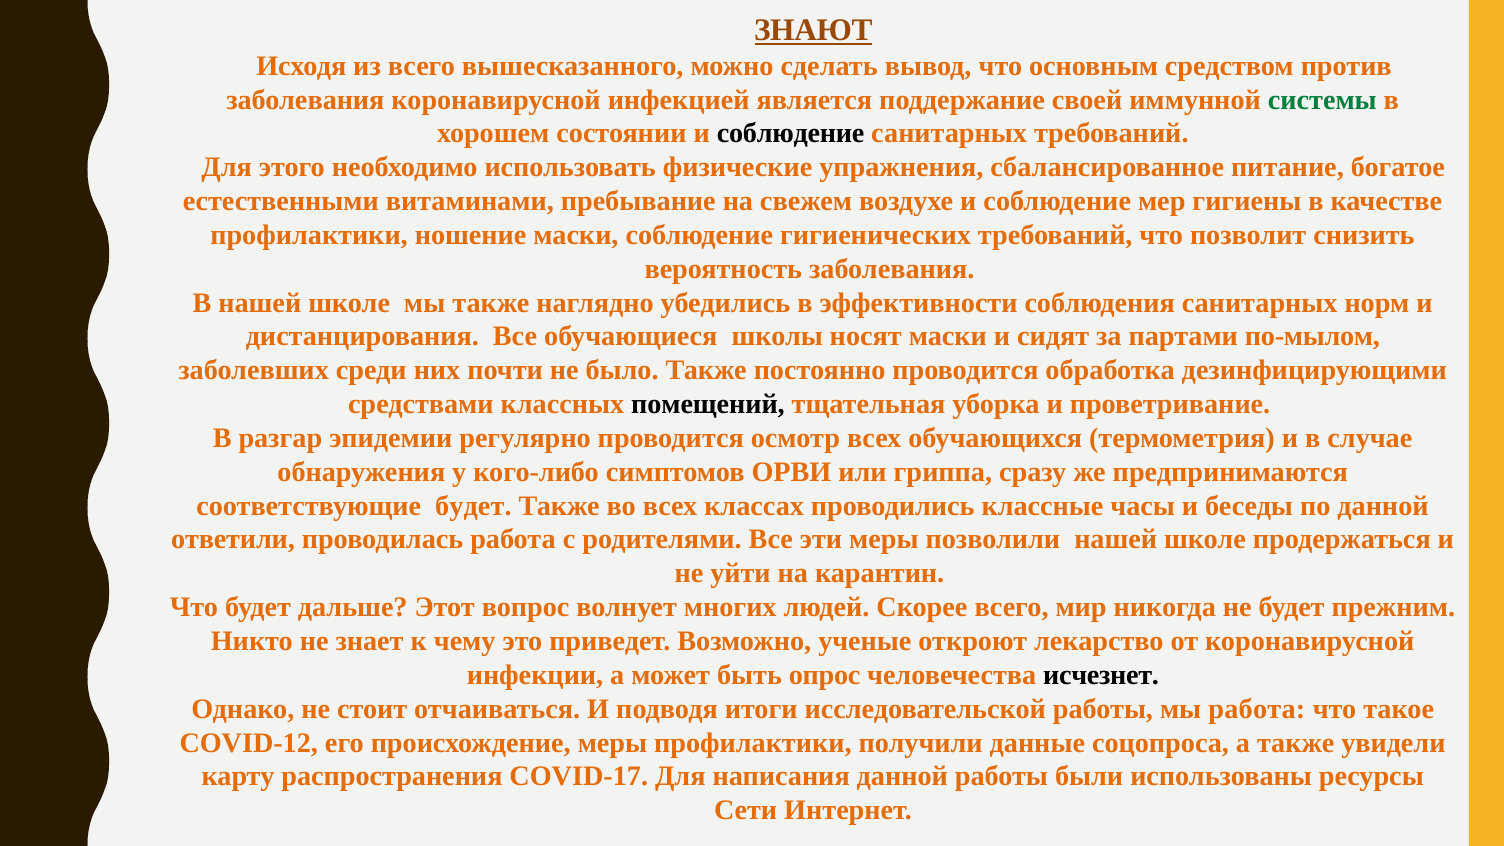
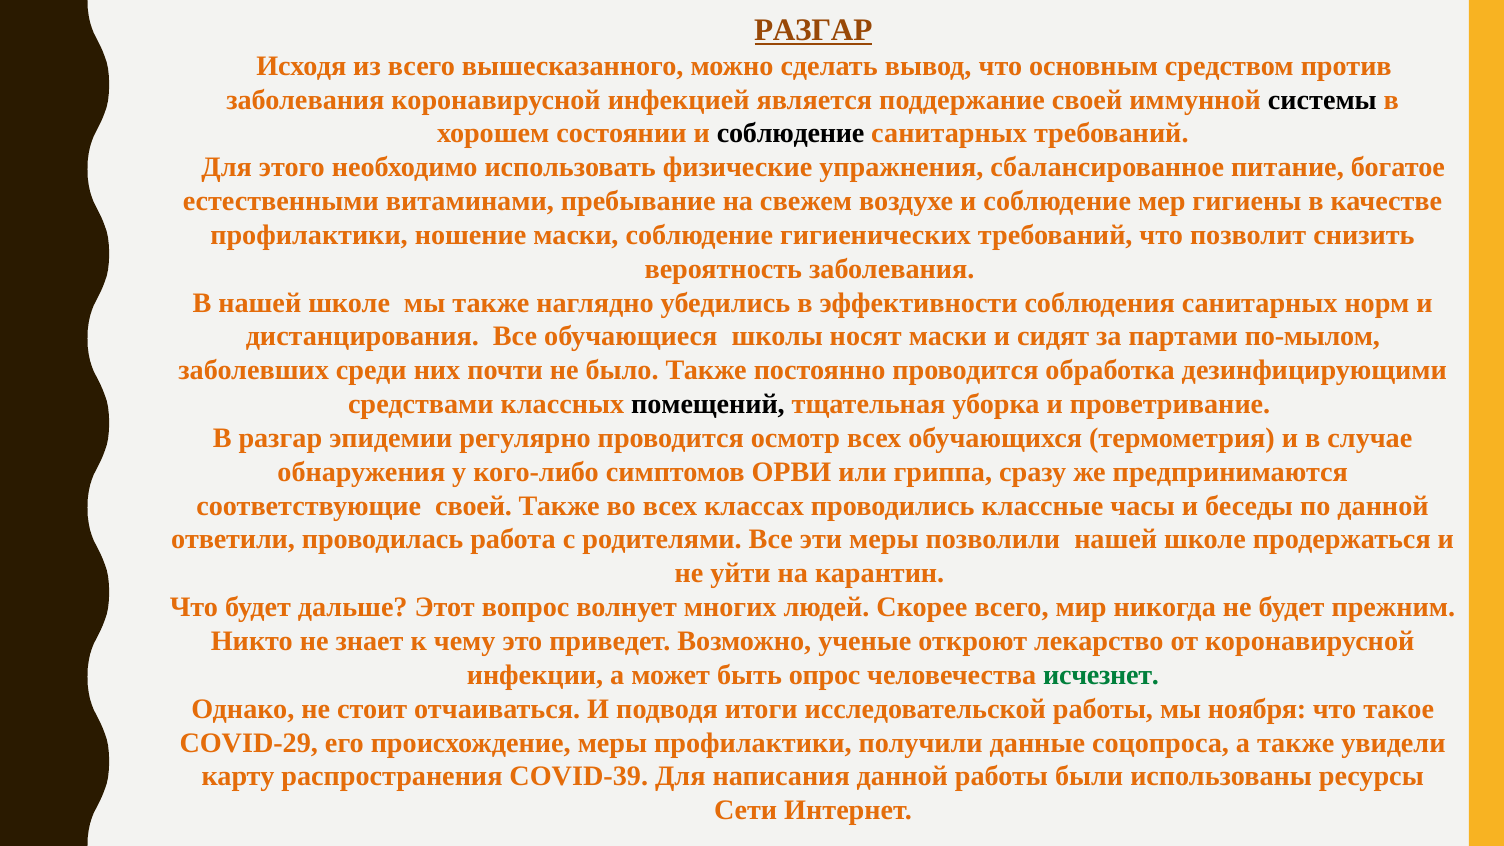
ЗНАЮТ at (813, 30): ЗНАЮТ -> РАЗГАР
системы colour: green -> black
соответствующие будет: будет -> своей
исчезнет colour: black -> green
мы работа: работа -> ноября
COVID-12: COVID-12 -> COVID-29
COVID-17: COVID-17 -> COVID-39
